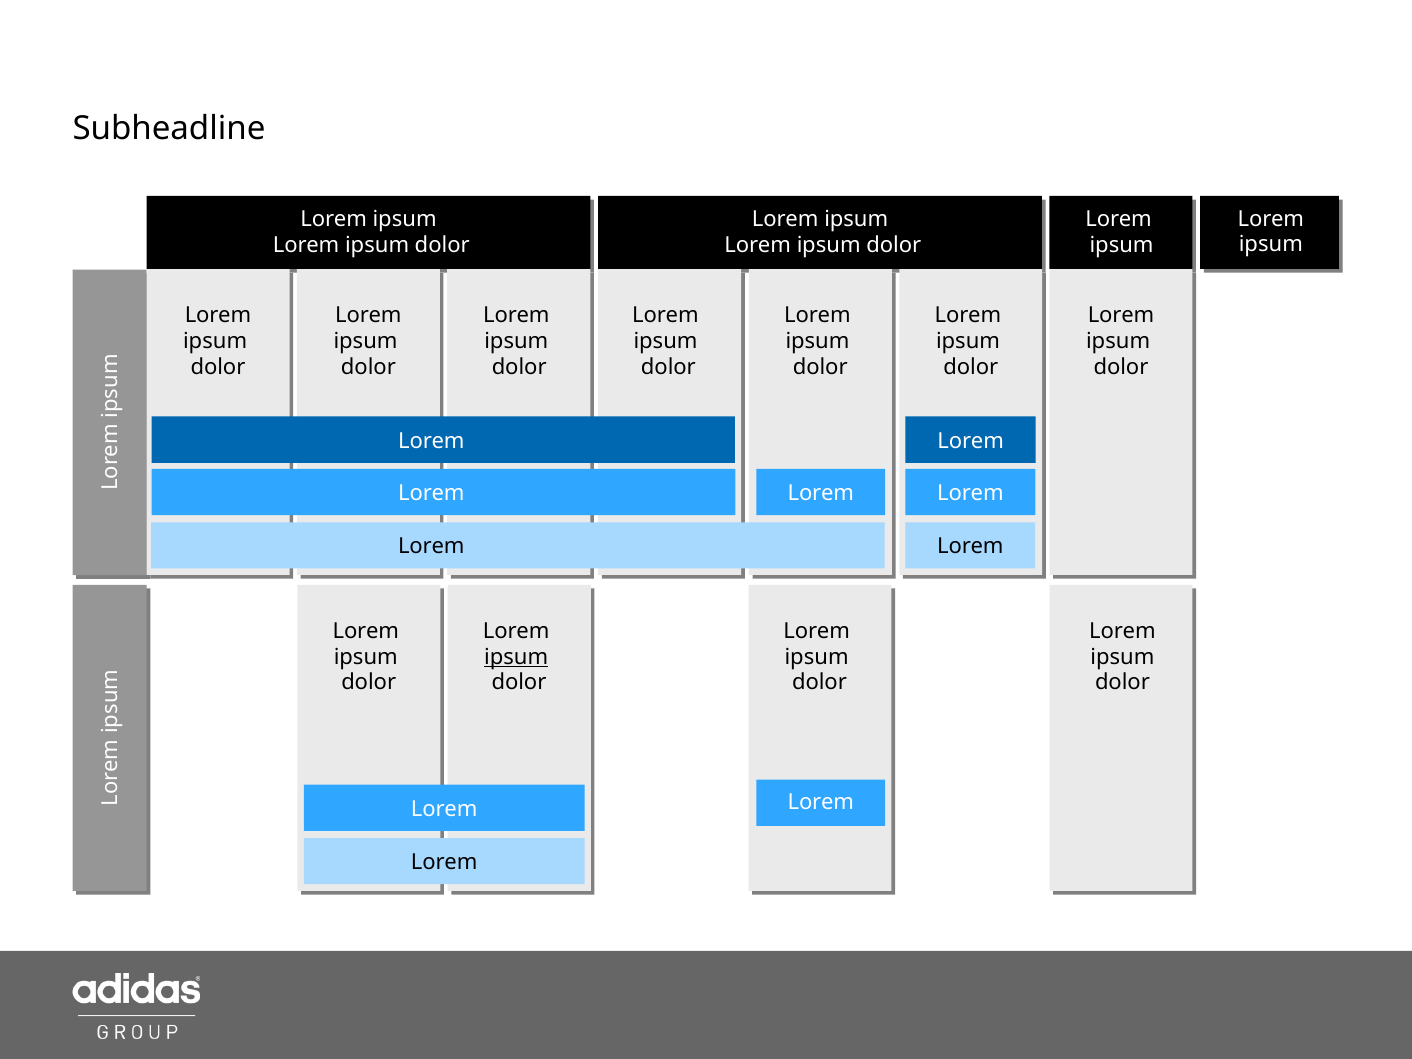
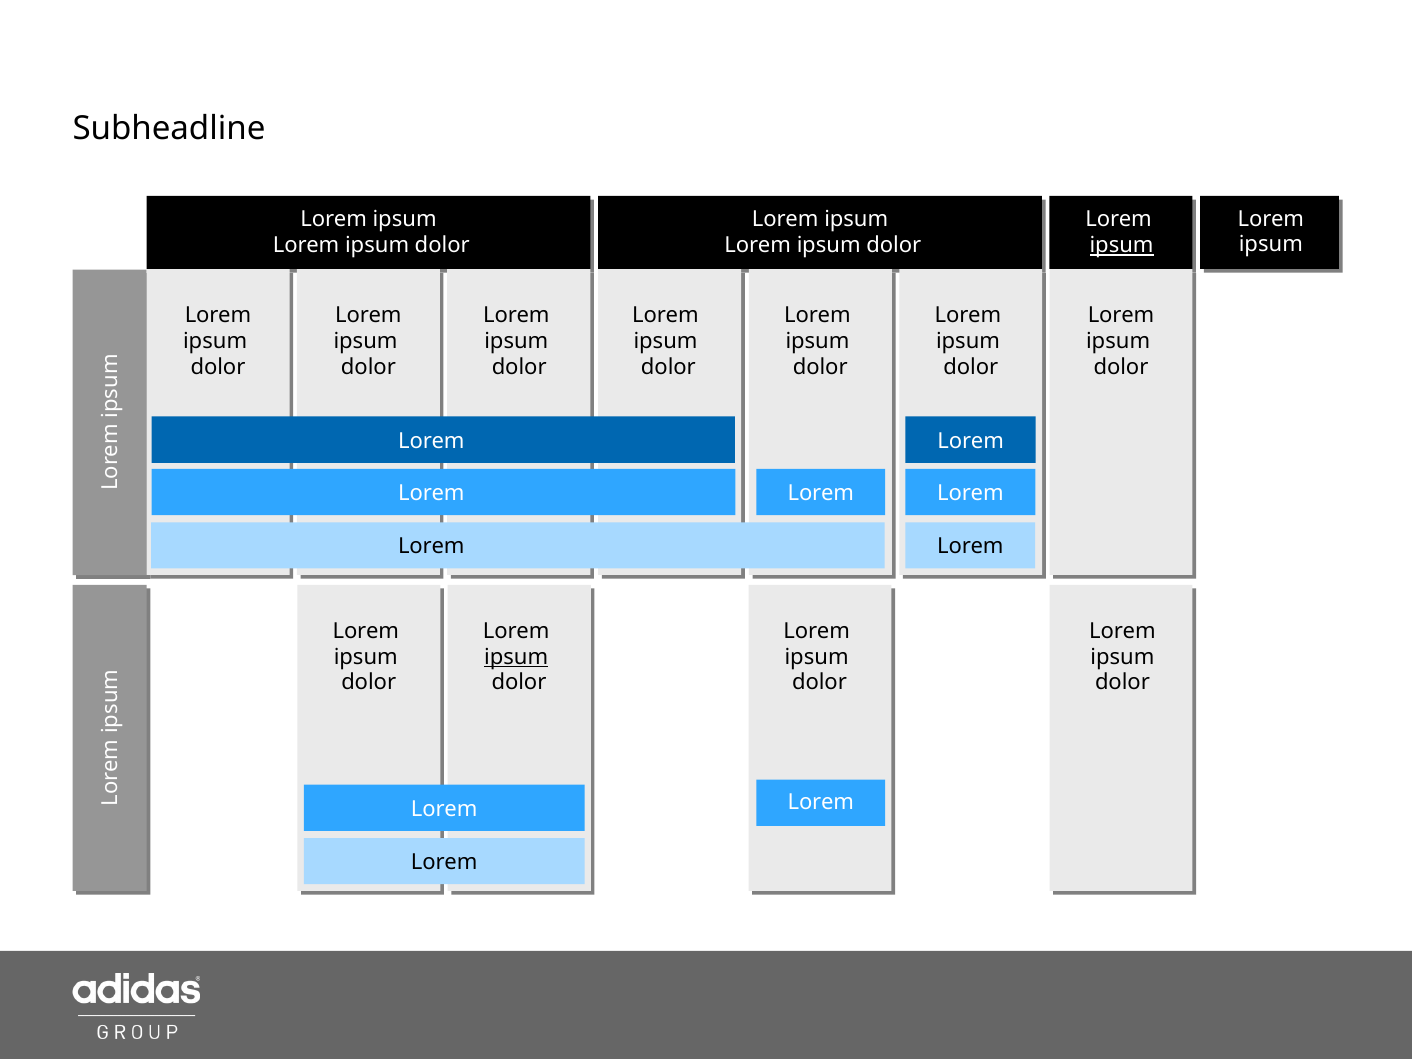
ipsum at (1122, 245) underline: none -> present
